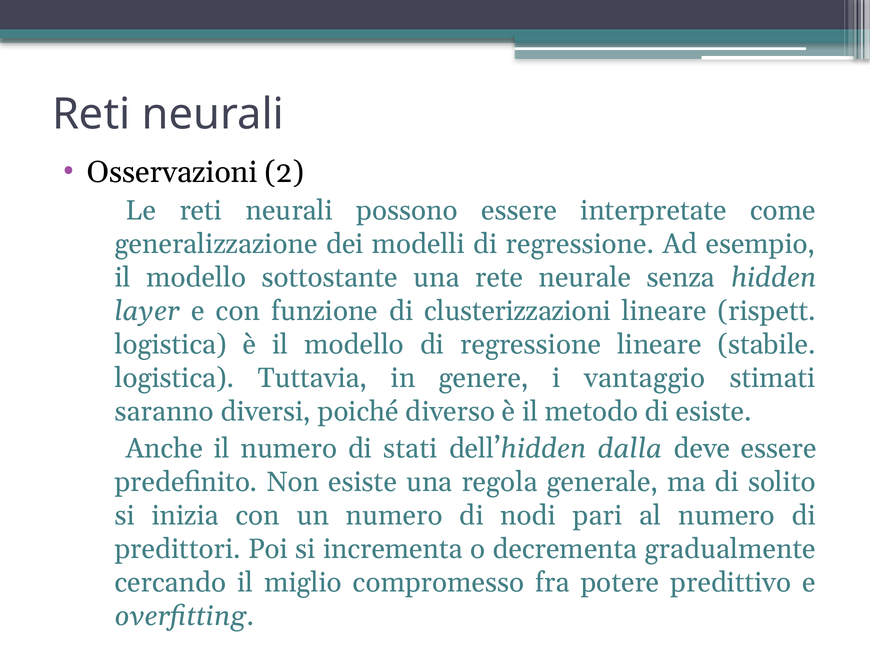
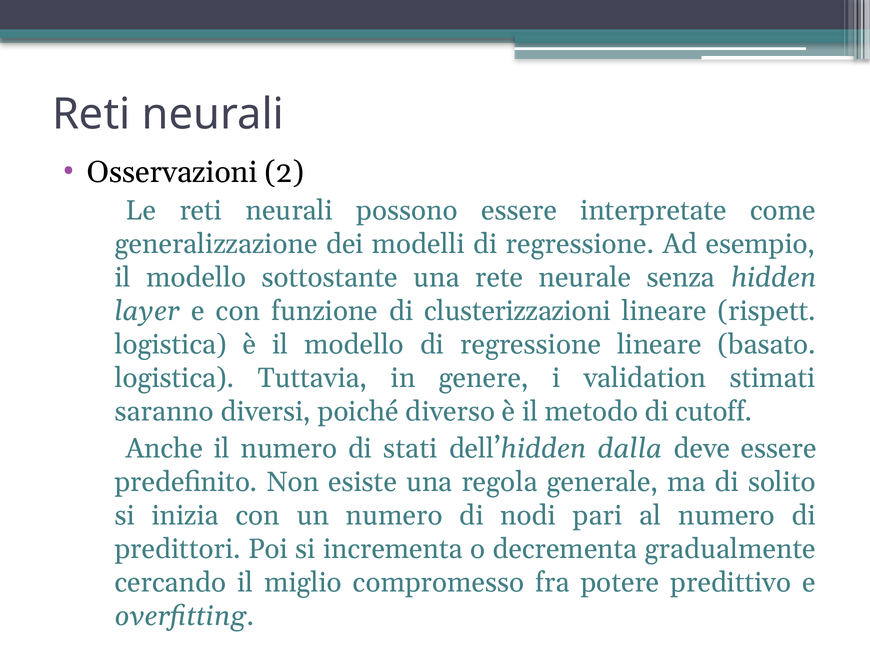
stabile: stabile -> basato
vantaggio: vantaggio -> validation
di esiste: esiste -> cutoff
